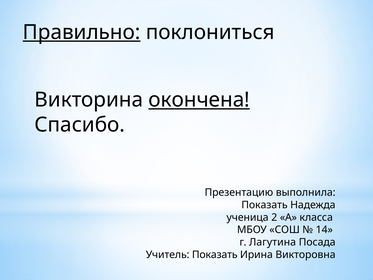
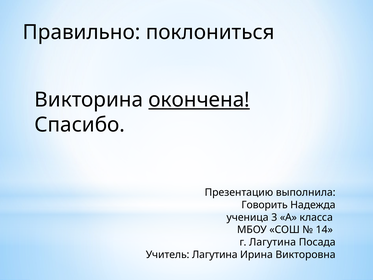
Правильно underline: present -> none
Показать at (264, 205): Показать -> Говорить
2: 2 -> 3
Учитель Показать: Показать -> Лагутина
